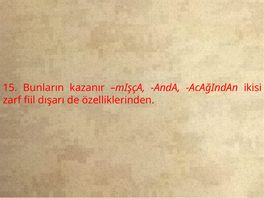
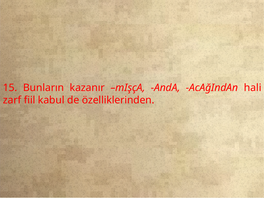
ikisi: ikisi -> hali
dışarı: dışarı -> kabul
